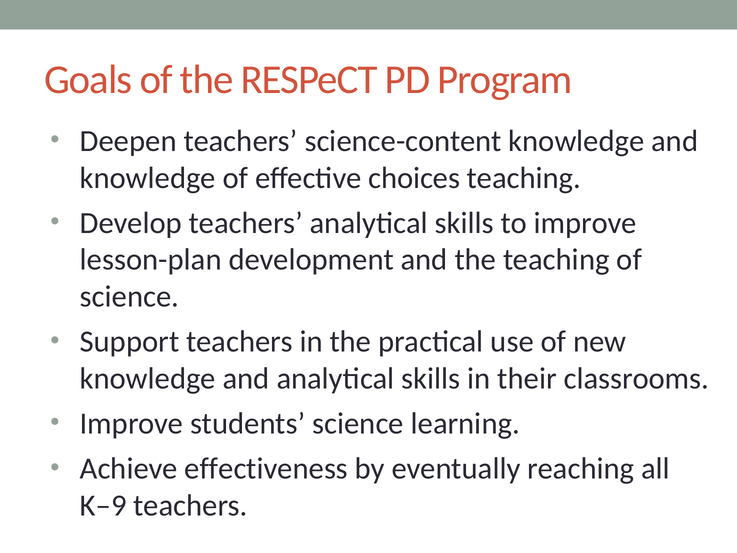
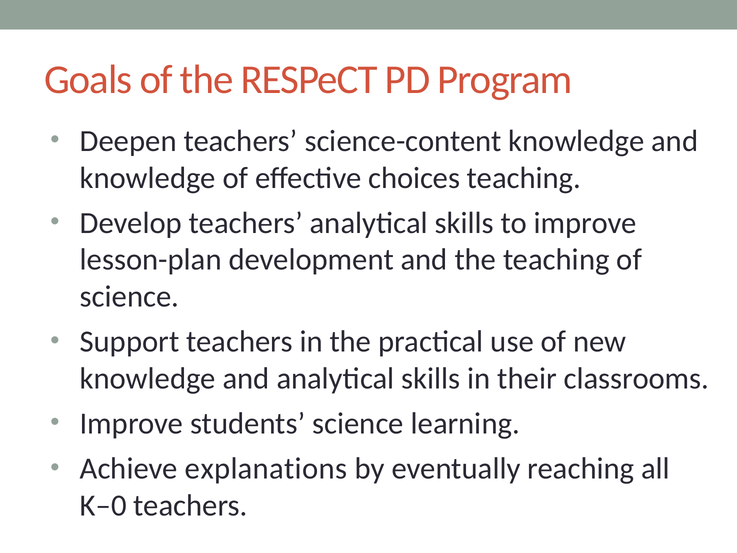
effectiveness: effectiveness -> explanations
K–9: K–9 -> K–0
